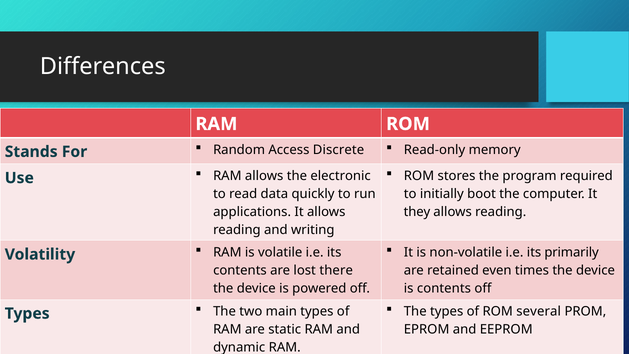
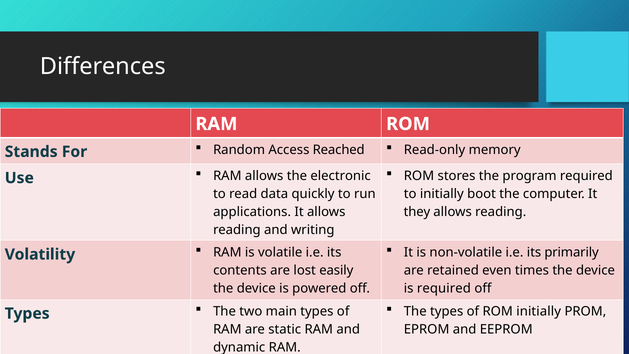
Discrete: Discrete -> Reached
there: there -> easily
is contents: contents -> required
ROM several: several -> initially
